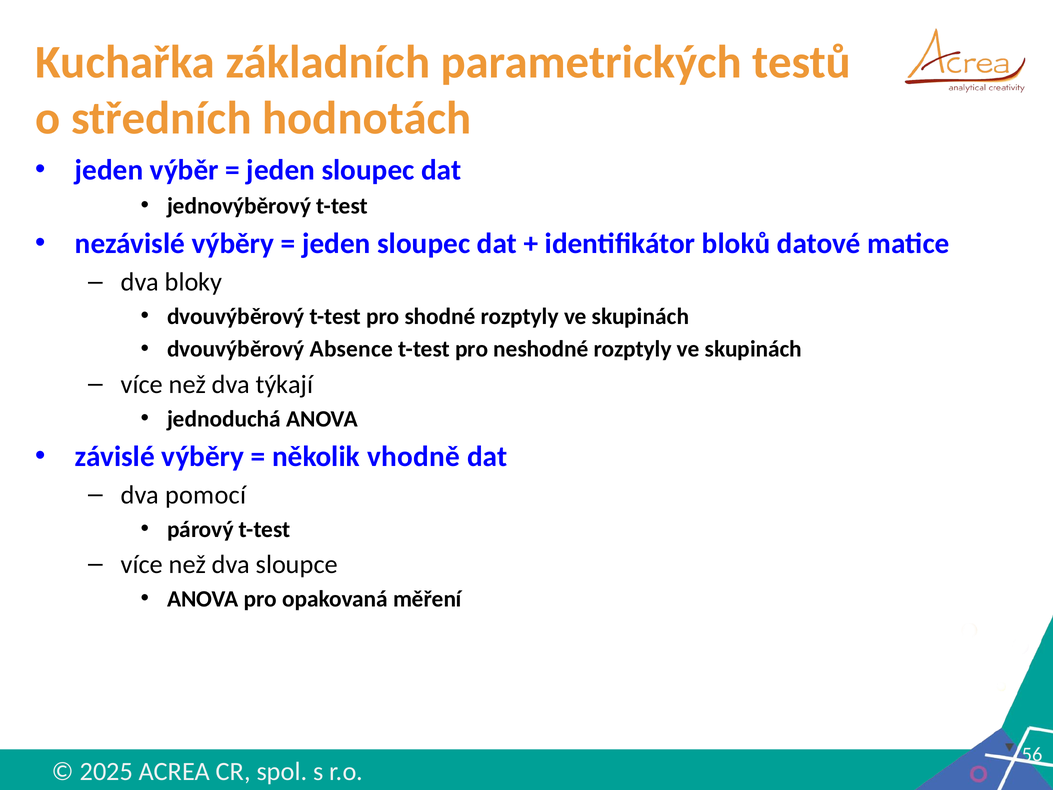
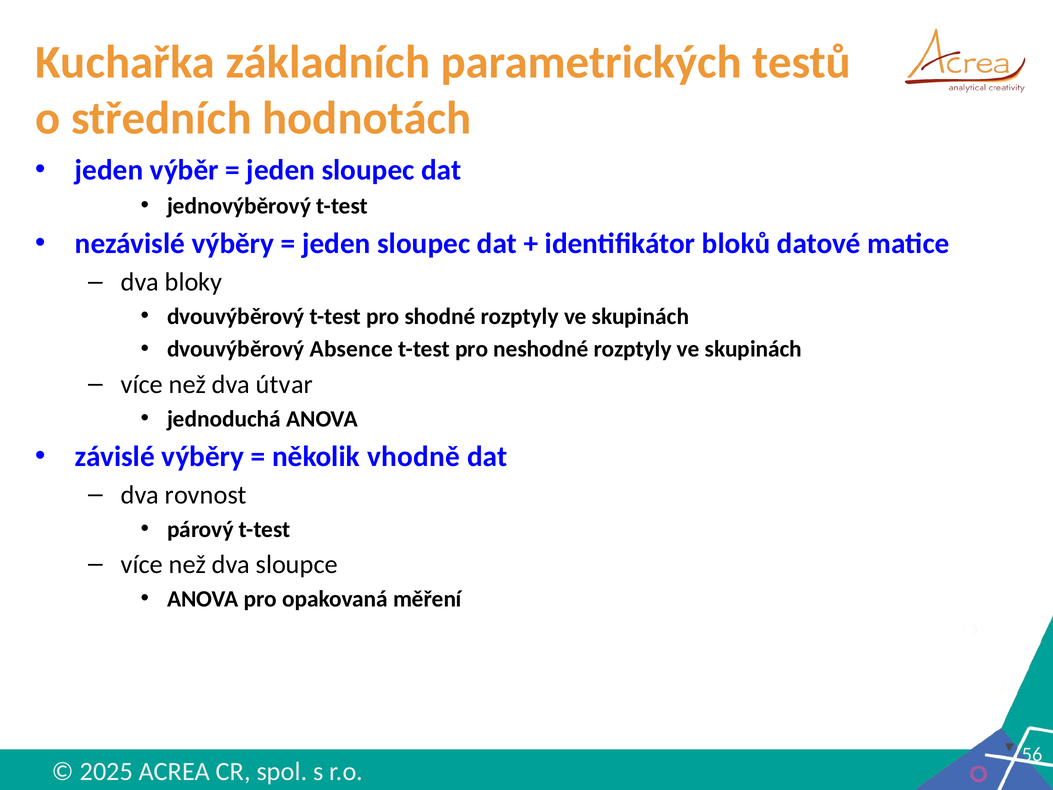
týkají: týkají -> útvar
pomocí: pomocí -> rovnost
